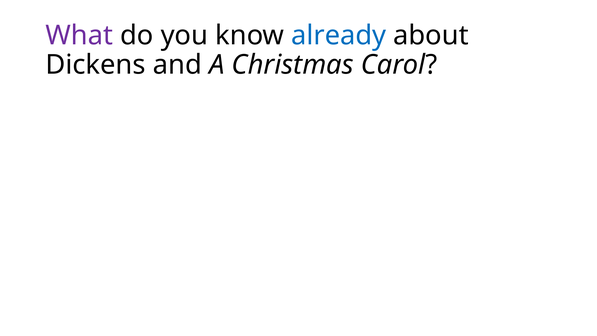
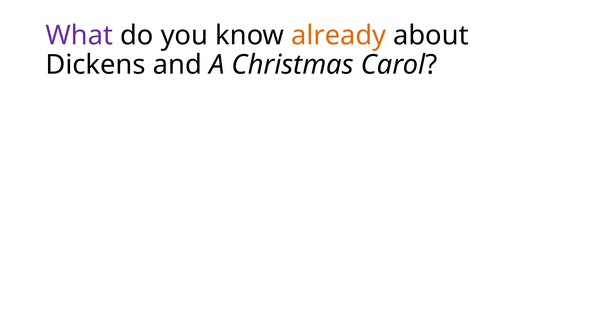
already colour: blue -> orange
